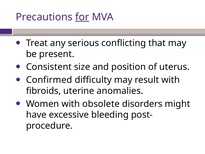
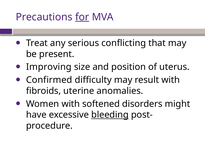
Consistent: Consistent -> Improving
obsolete: obsolete -> softened
bleeding underline: none -> present
